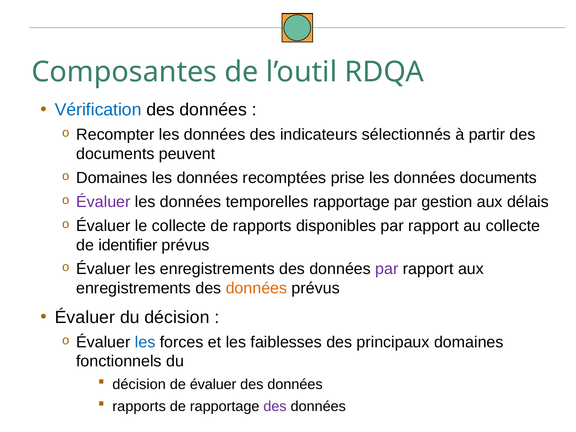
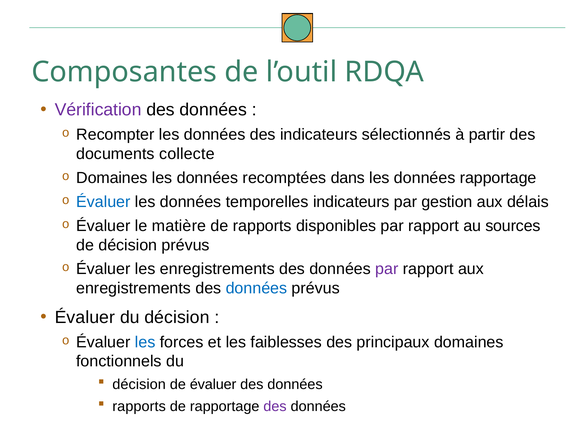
Vérification colour: blue -> purple
peuvent: peuvent -> collecte
prise: prise -> dans
données documents: documents -> rapportage
Évaluer at (103, 202) colour: purple -> blue
temporelles rapportage: rapportage -> indicateurs
le collecte: collecte -> matière
au collecte: collecte -> sources
de identifier: identifier -> décision
données at (256, 288) colour: orange -> blue
